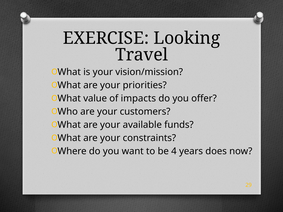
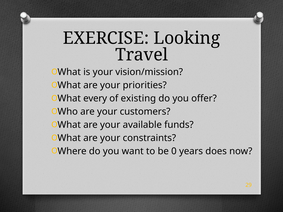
value: value -> every
impacts: impacts -> existing
4: 4 -> 0
